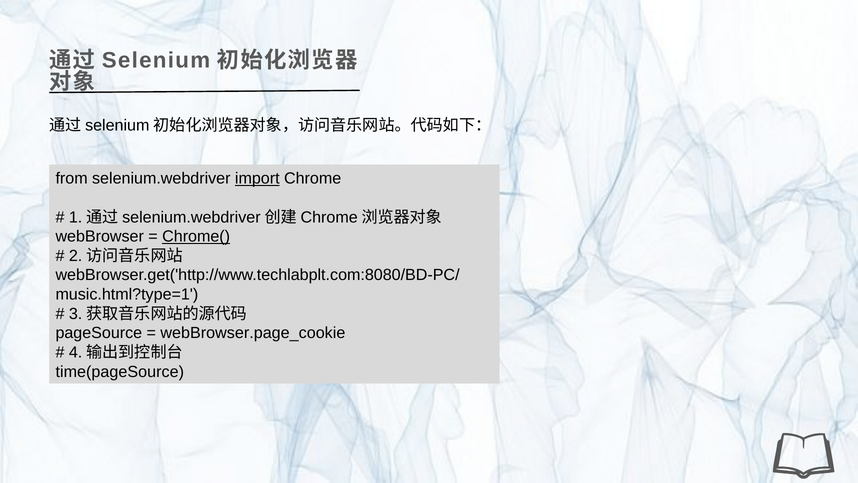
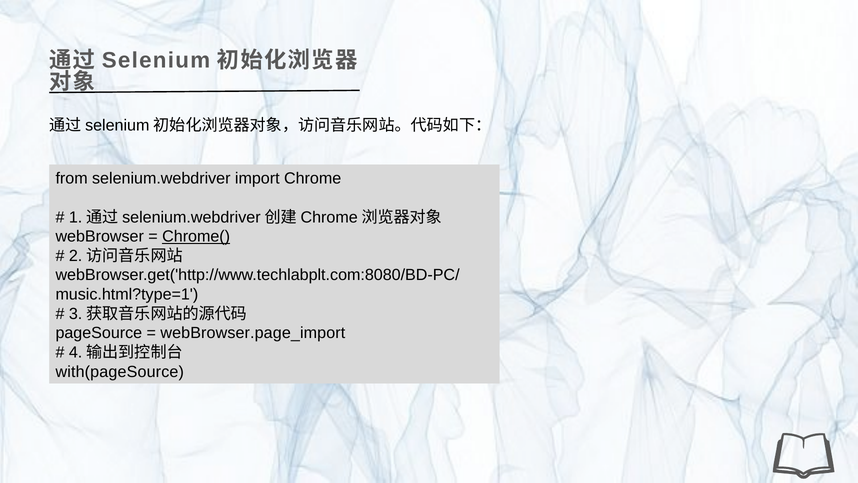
import underline: present -> none
webBrowser.page_cookie: webBrowser.page_cookie -> webBrowser.page_import
time(pageSource: time(pageSource -> with(pageSource
